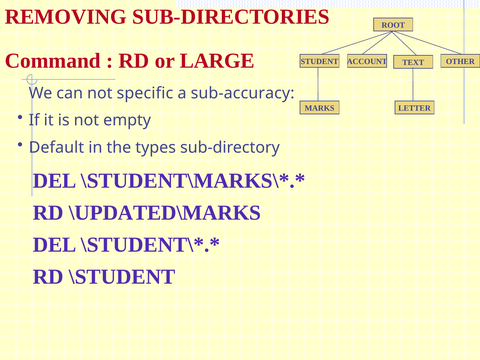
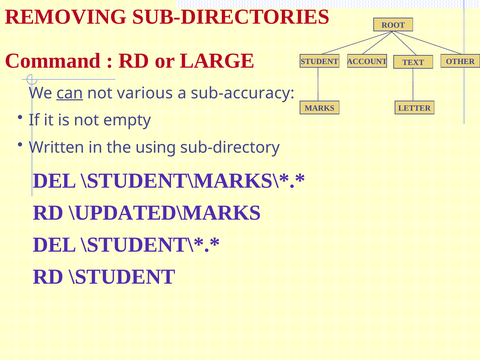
can underline: none -> present
specific: specific -> various
Default: Default -> Written
types: types -> using
